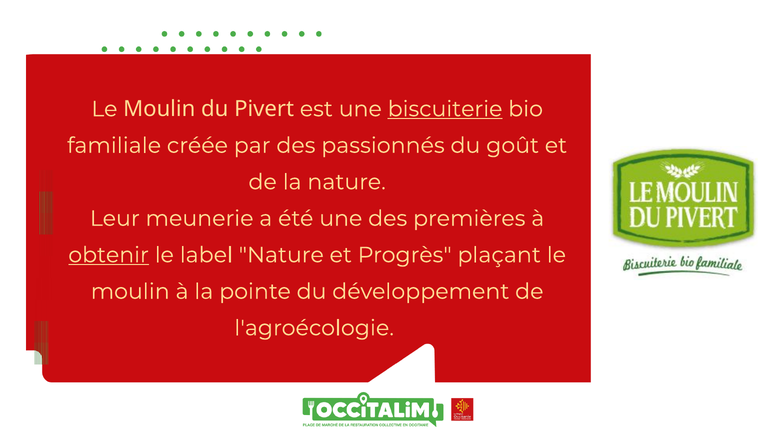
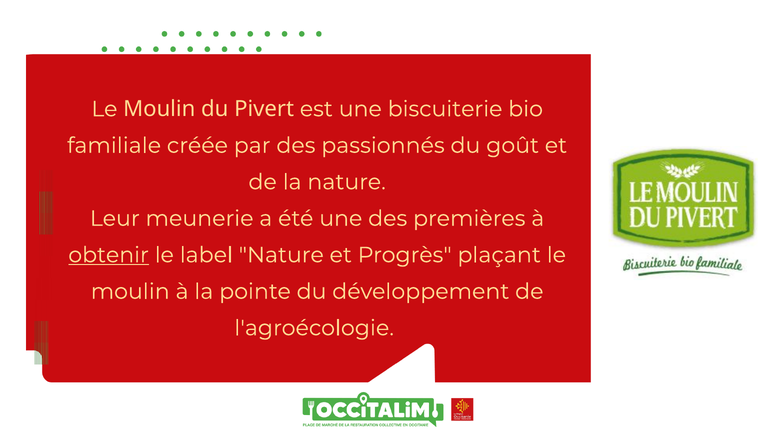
biscuiterie underline: present -> none
